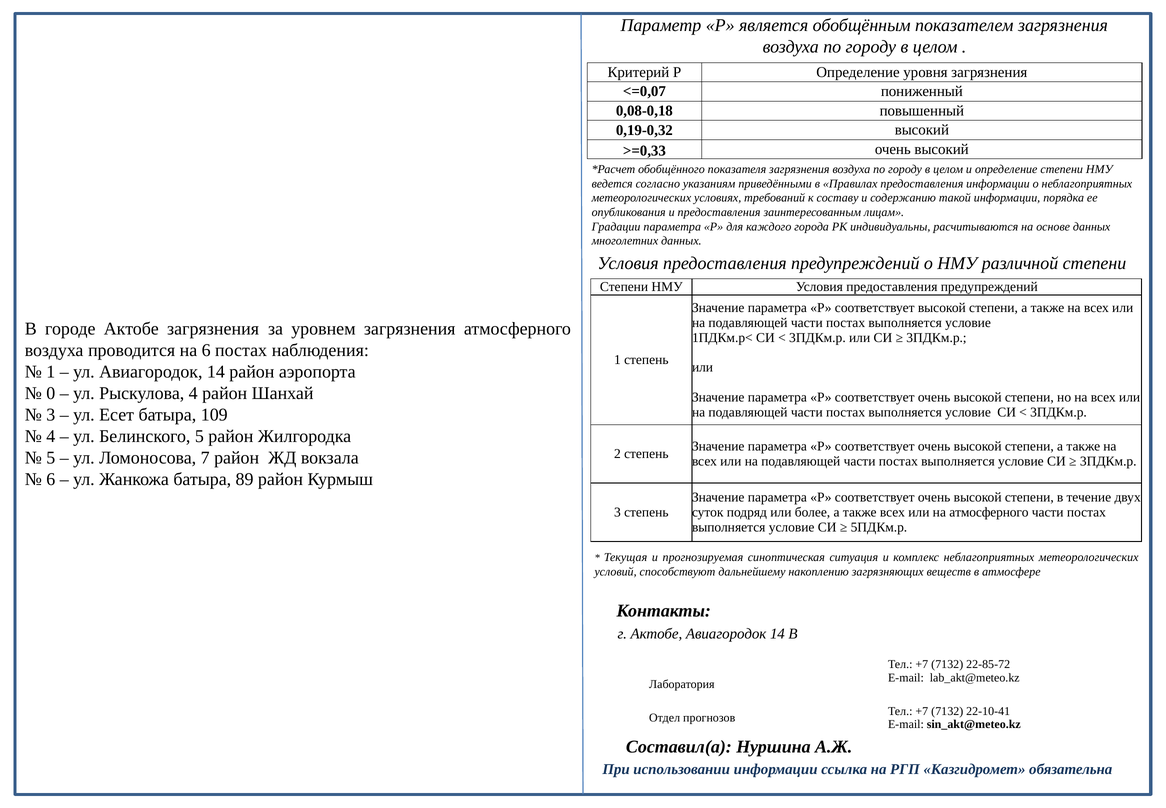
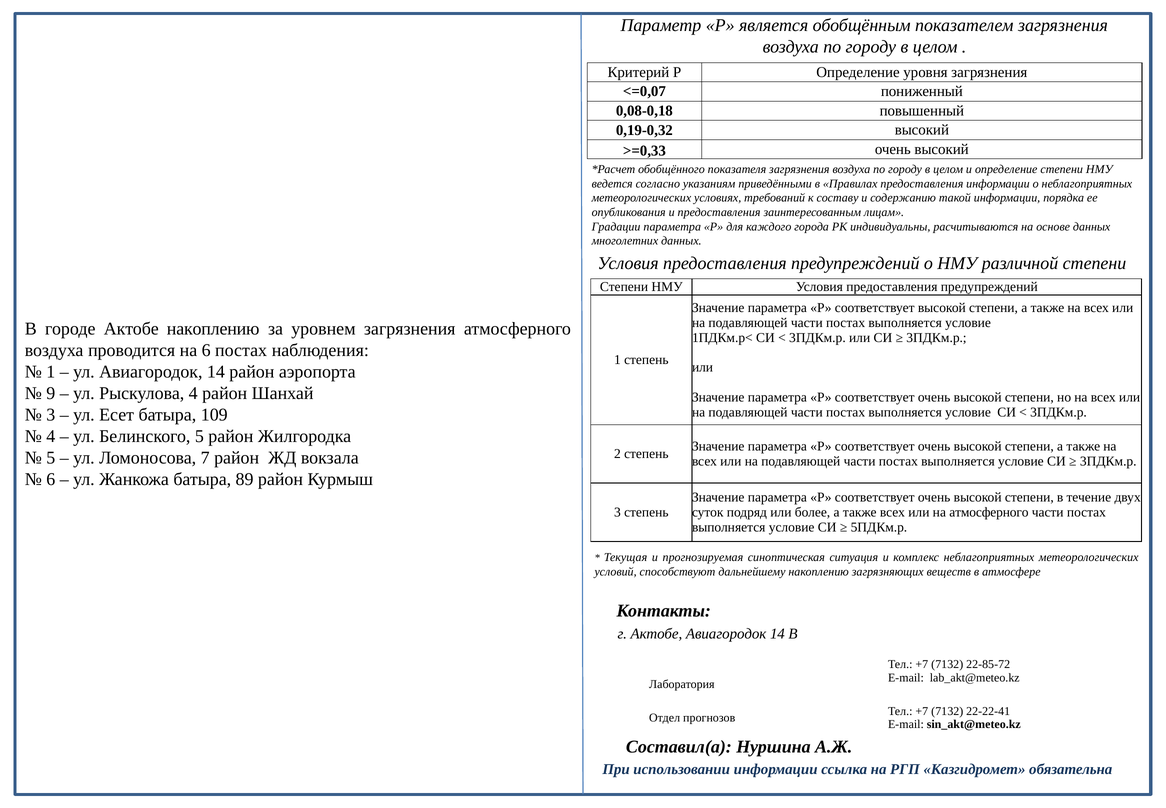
Актобе загрязнения: загрязнения -> накоплению
0: 0 -> 9
22-10-41: 22-10-41 -> 22-22-41
